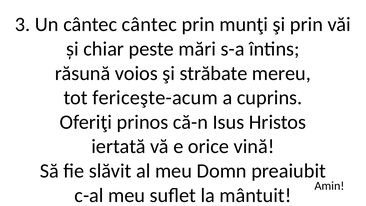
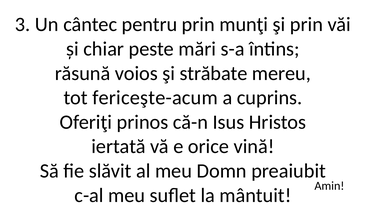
cântec cântec: cântec -> pentru
